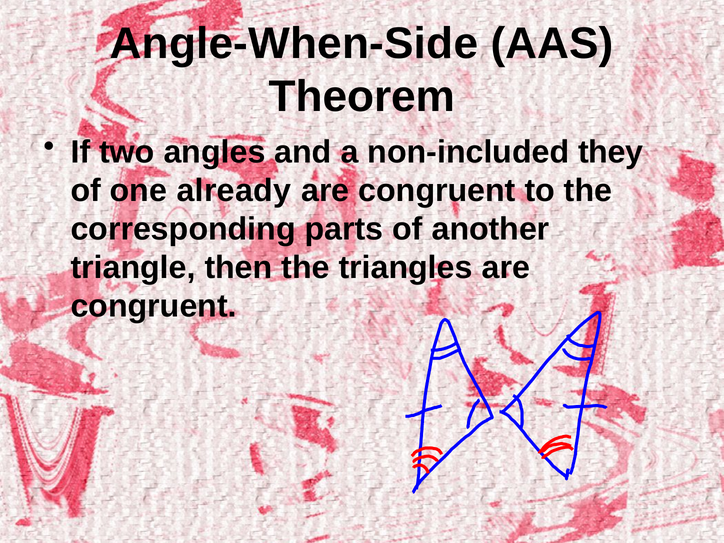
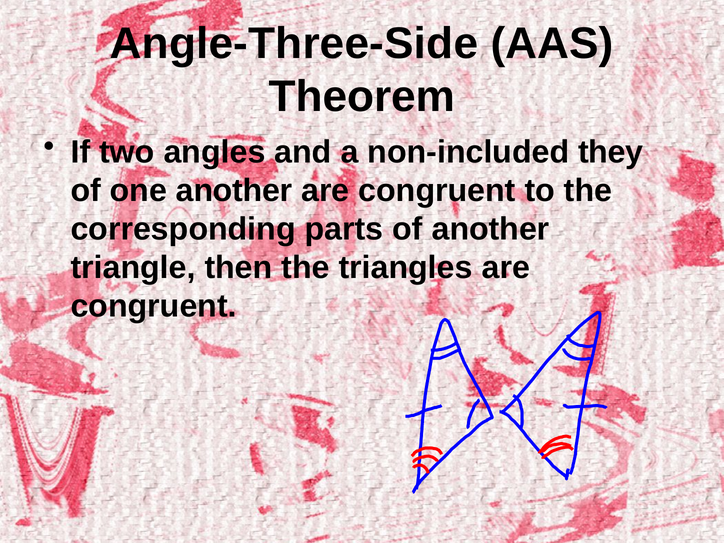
Angle-When-Side: Angle-When-Side -> Angle-Three-Side
one already: already -> another
